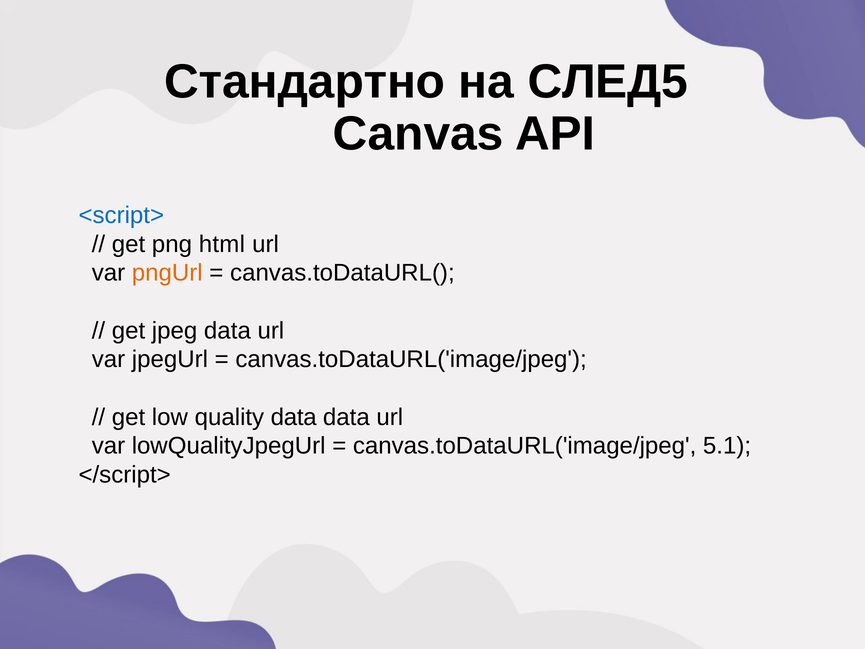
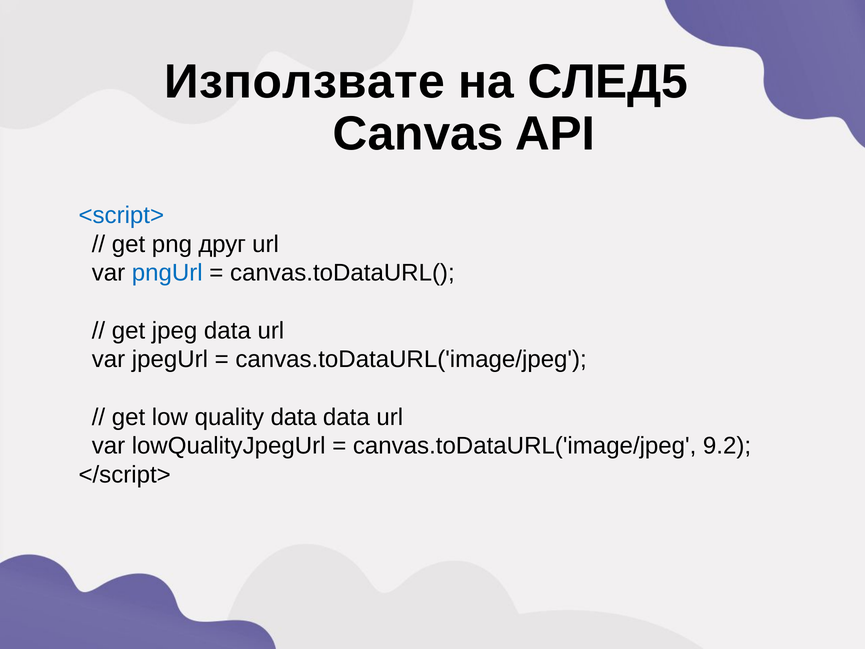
Стандартно: Стандартно -> Използвате
html: html -> друг
pngUrl colour: orange -> blue
5.1: 5.1 -> 9.2
